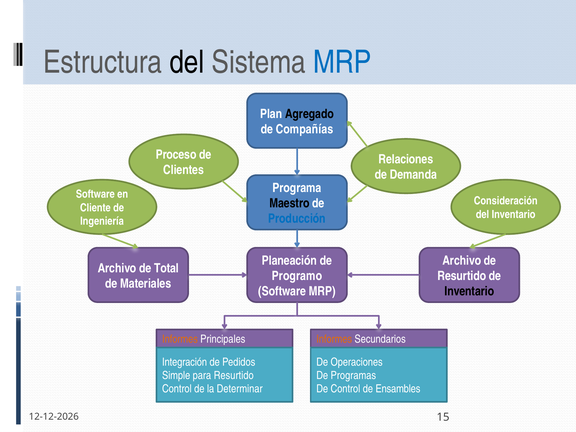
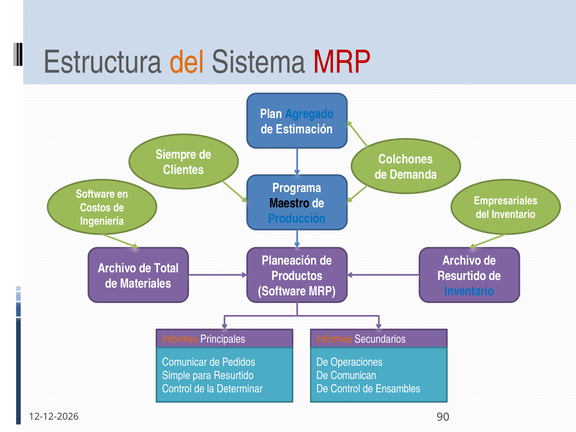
del at (187, 62) colour: black -> orange
MRP at (342, 62) colour: blue -> red
Agregado colour: black -> blue
Compañías: Compañías -> Estimación
Proceso: Proceso -> Siempre
Relaciones: Relaciones -> Colchones
Consideración: Consideración -> Empresariales
Cliente: Cliente -> Costos
Programo: Programo -> Productos
Inventario at (469, 291) colour: black -> blue
Integración: Integración -> Comunicar
Programas: Programas -> Comunican
15: 15 -> 90
